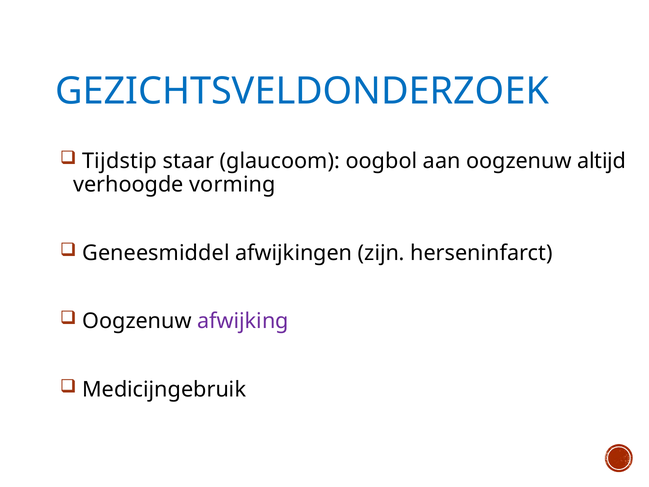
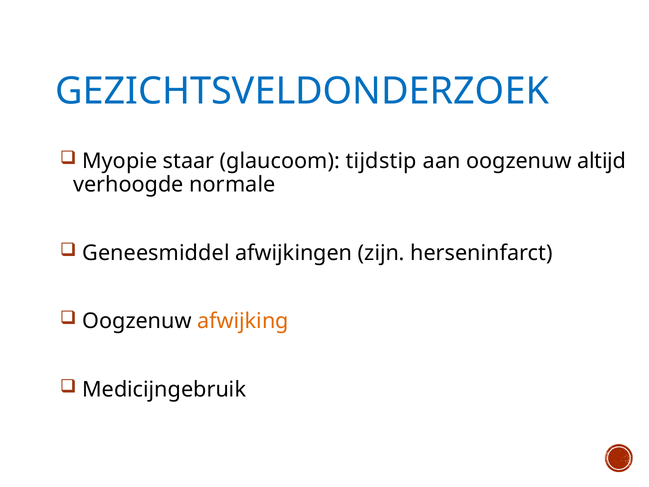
Tijdstip: Tijdstip -> Myopie
oogbol: oogbol -> tijdstip
vorming: vorming -> normale
afwijking colour: purple -> orange
